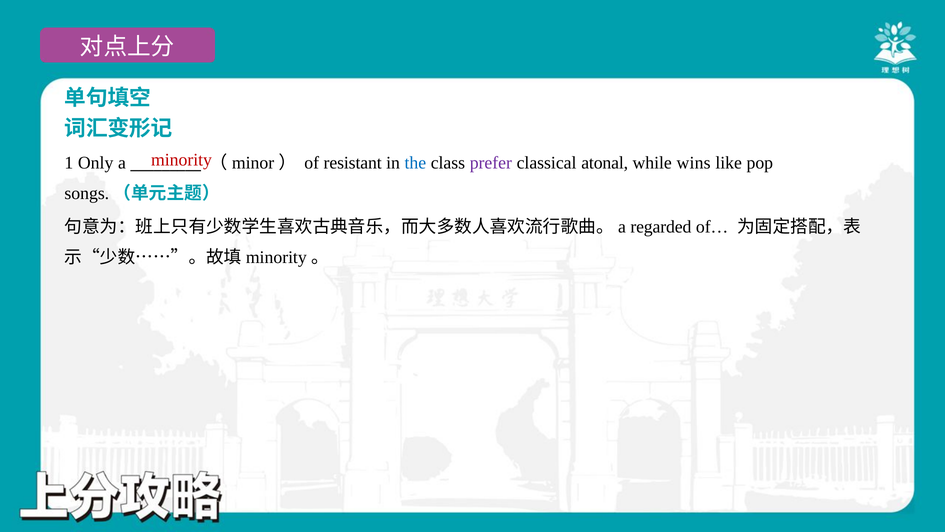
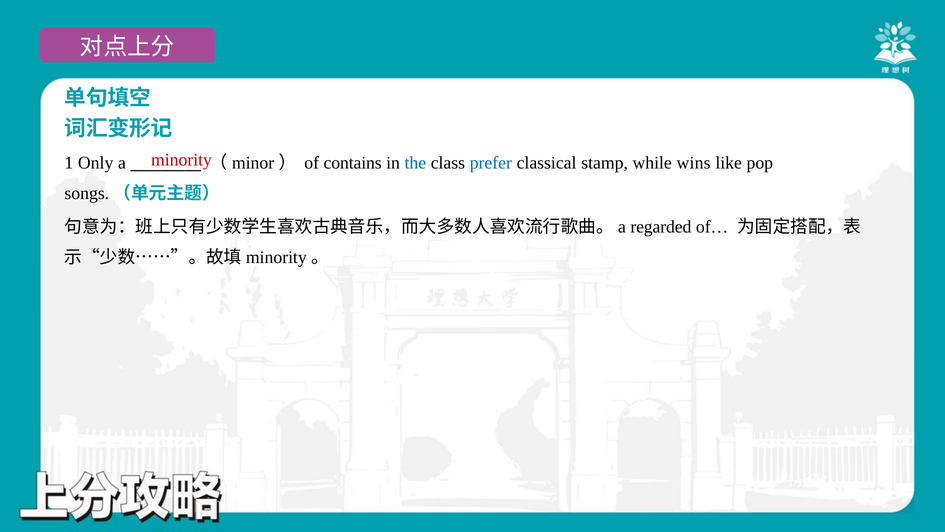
resistant: resistant -> contains
prefer colour: purple -> blue
atonal: atonal -> stamp
